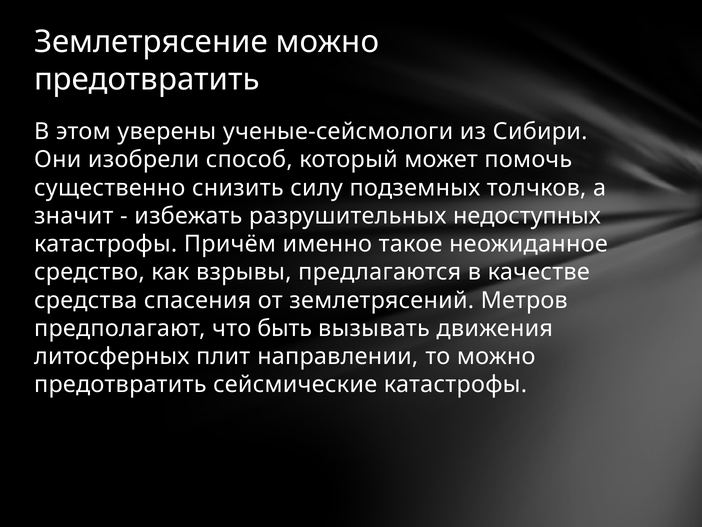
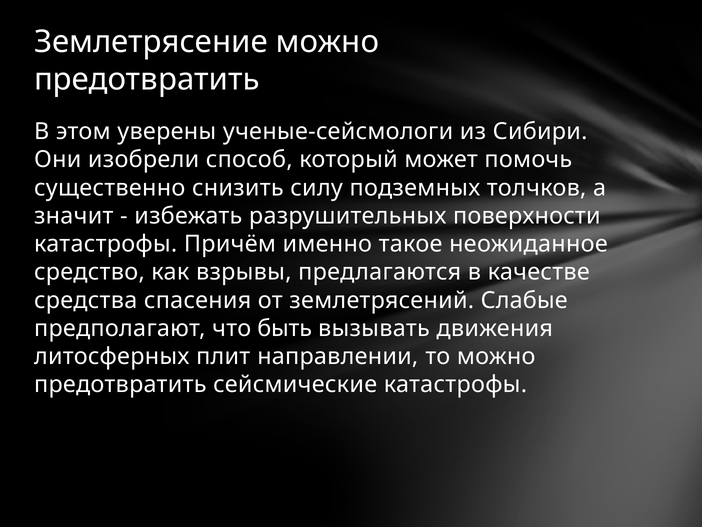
недоступных: недоступных -> поверхности
Метров: Метров -> Слабые
